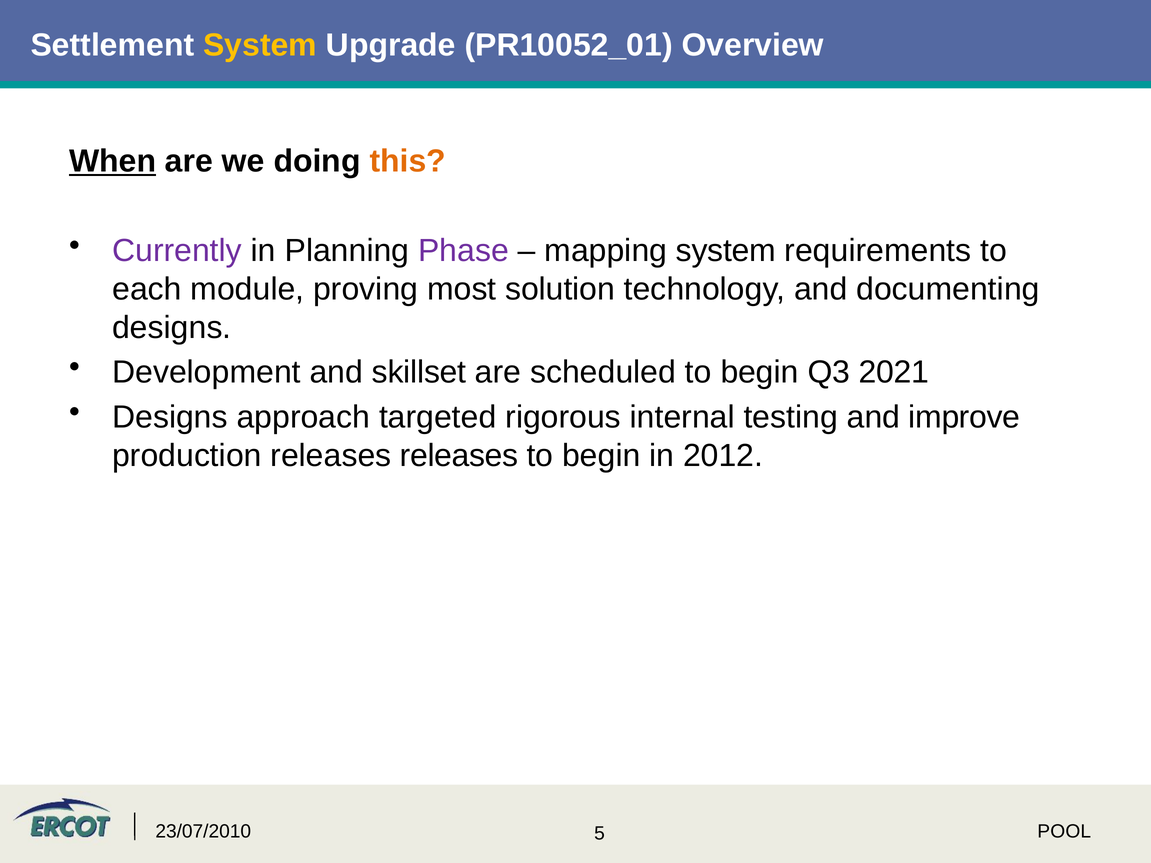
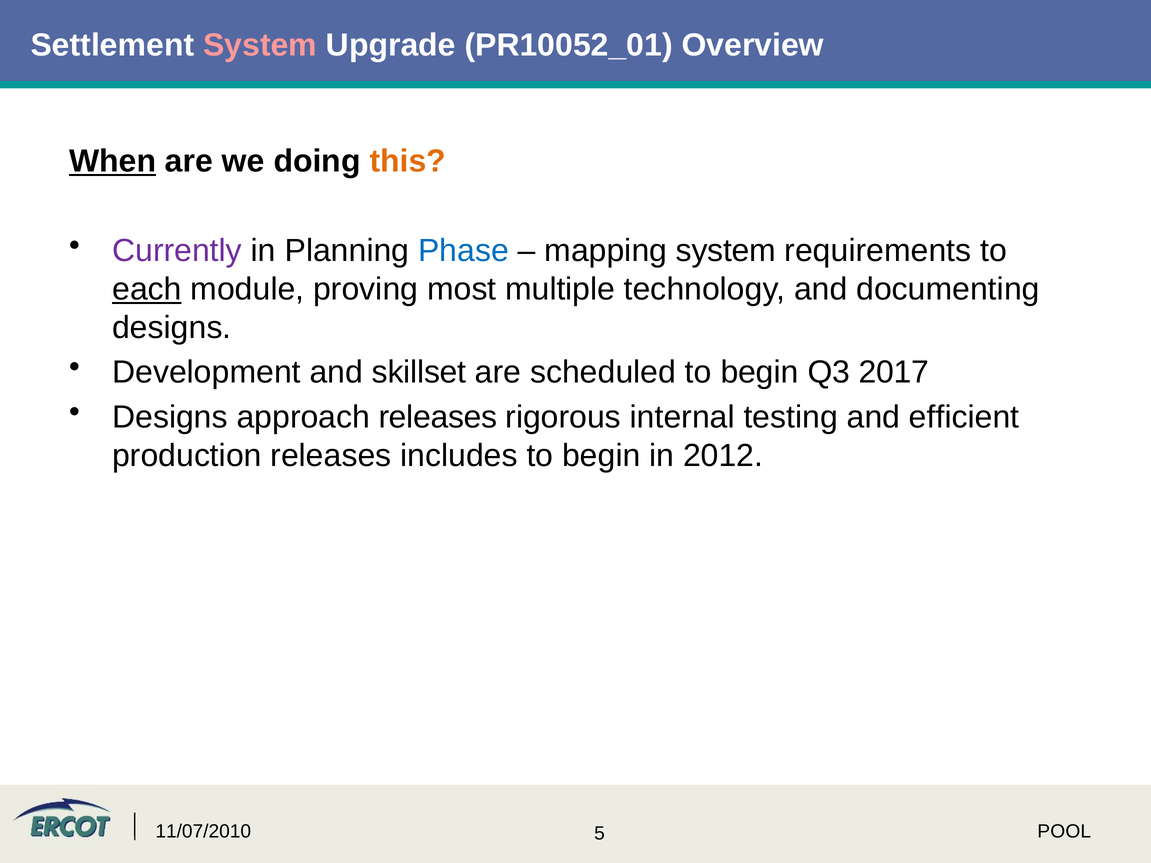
System at (260, 45) colour: yellow -> pink
Phase colour: purple -> blue
each underline: none -> present
solution: solution -> multiple
2021: 2021 -> 2017
approach targeted: targeted -> releases
improve: improve -> efficient
releases releases: releases -> includes
23/07/2010: 23/07/2010 -> 11/07/2010
